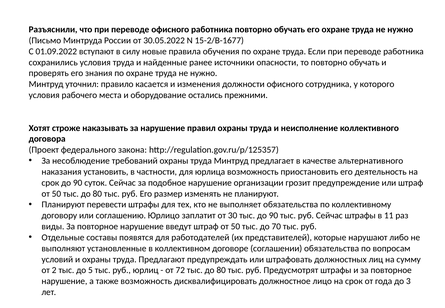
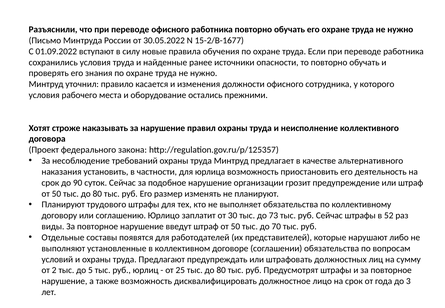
перевести: перевести -> трудового
тыс до 90: 90 -> 73
11: 11 -> 52
72: 72 -> 25
